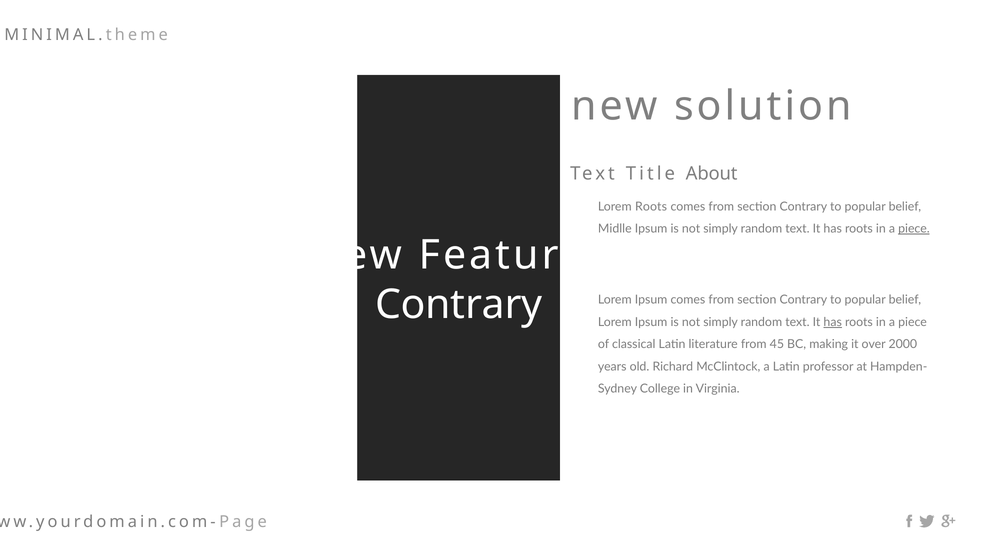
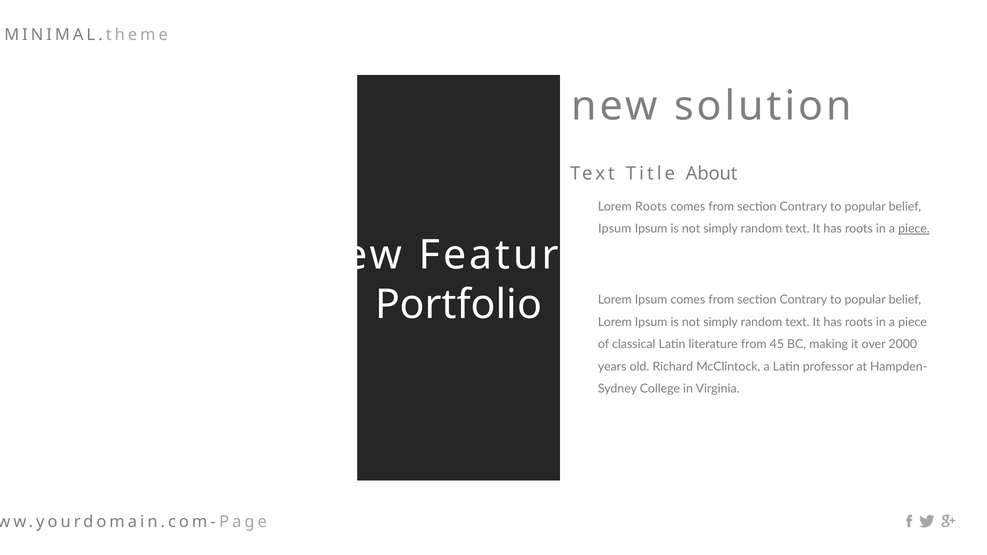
Midlle at (615, 229): Midlle -> Ipsum
Contrary at (459, 305): Contrary -> Portfolio
has at (833, 322) underline: present -> none
